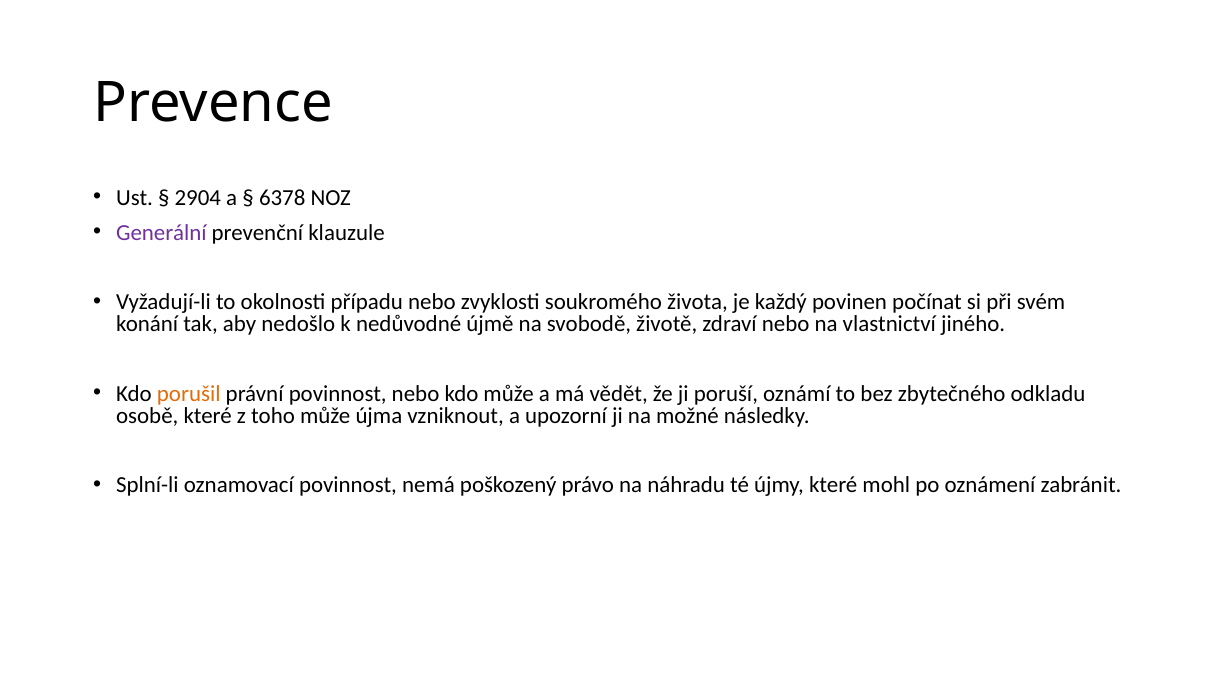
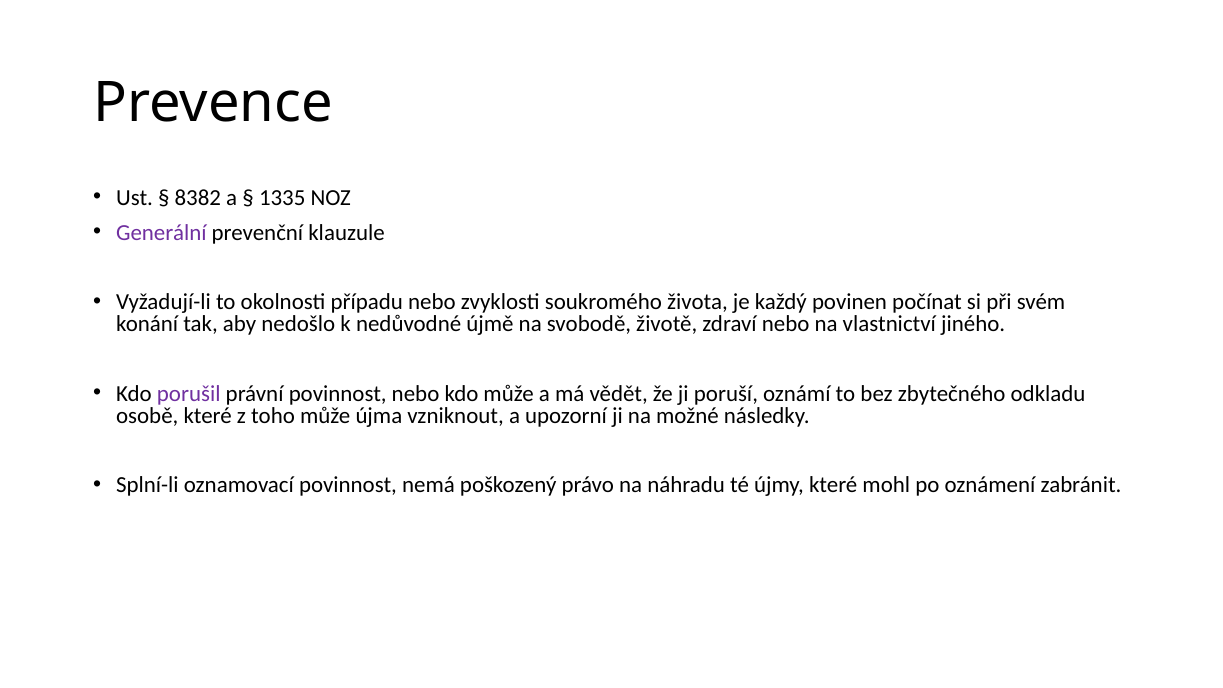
2904: 2904 -> 8382
6378: 6378 -> 1335
porušil colour: orange -> purple
